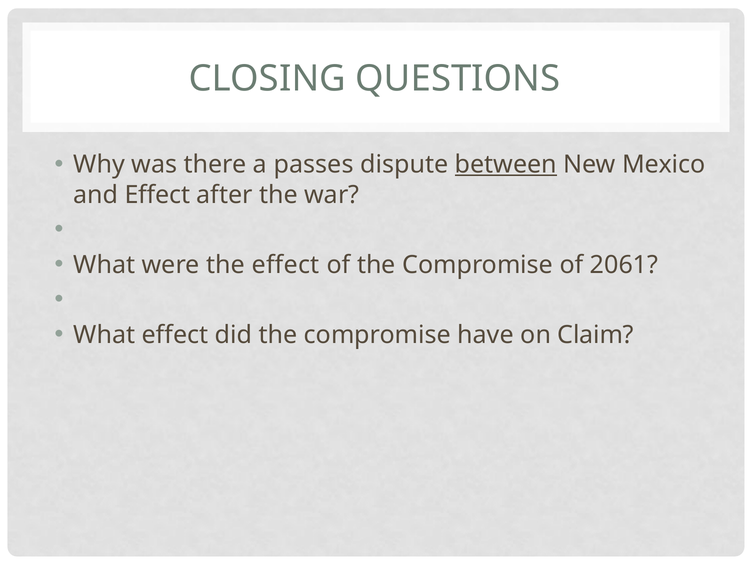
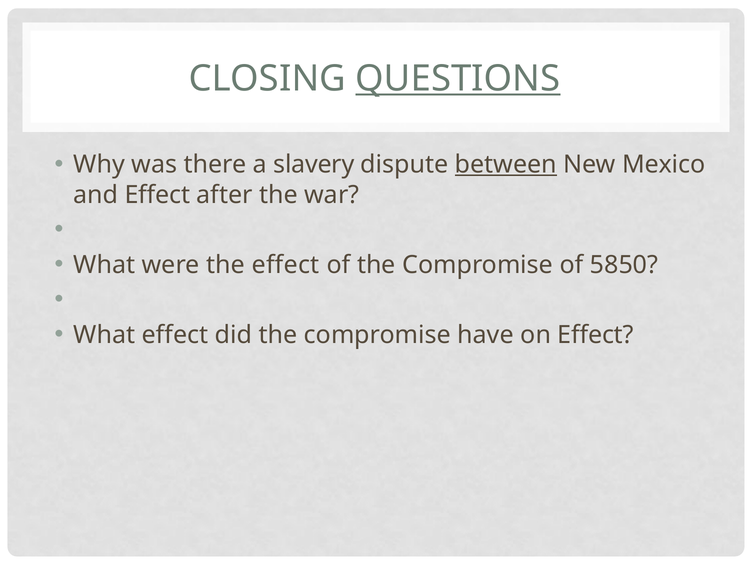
QUESTIONS underline: none -> present
passes: passes -> slavery
2061: 2061 -> 5850
on Claim: Claim -> Effect
